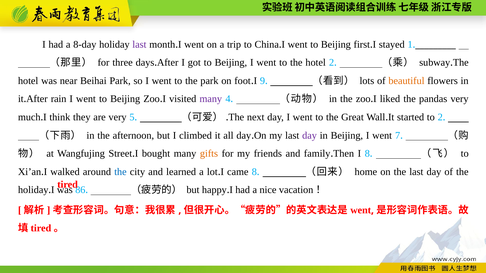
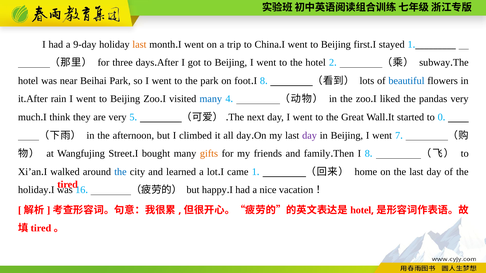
8-day: 8-day -> 9-day
last at (139, 44) colour: purple -> orange
9 at (262, 81): 9 -> 8
beautiful colour: orange -> blue
many at (211, 99) colour: purple -> blue
to 2: 2 -> 0
came 8: 8 -> 1
86: 86 -> 16
went at (361, 210): went -> hotel
